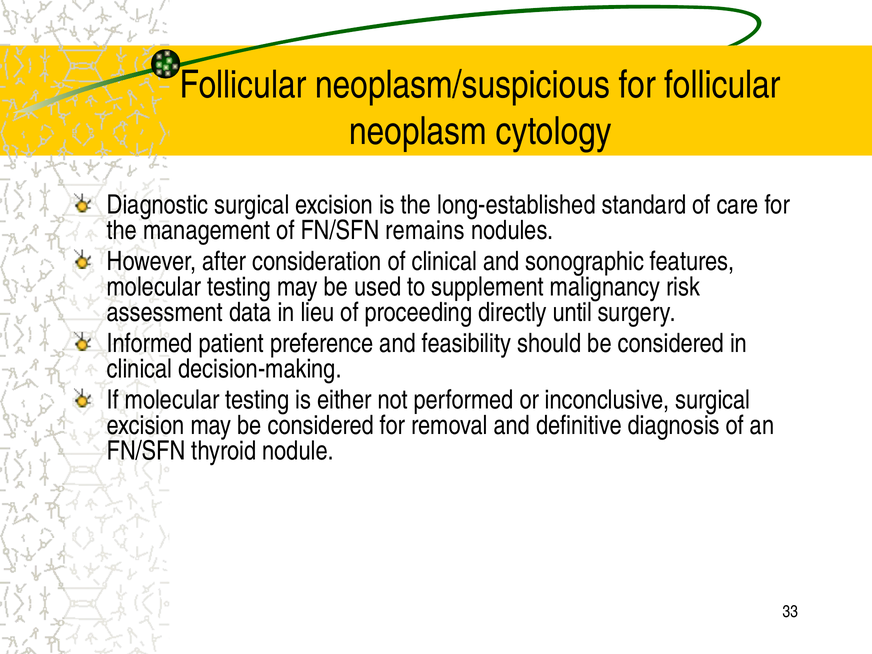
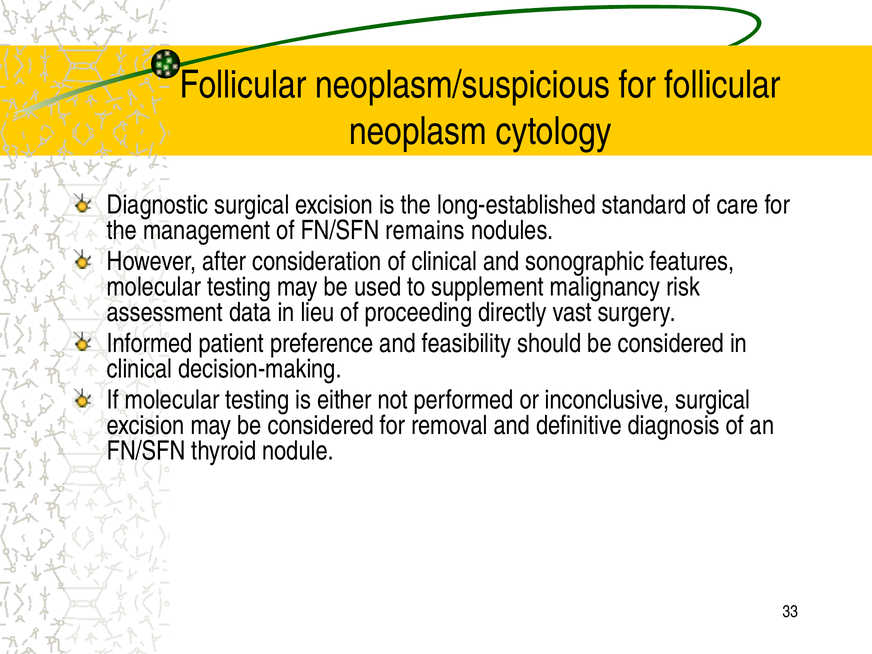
until: until -> vast
